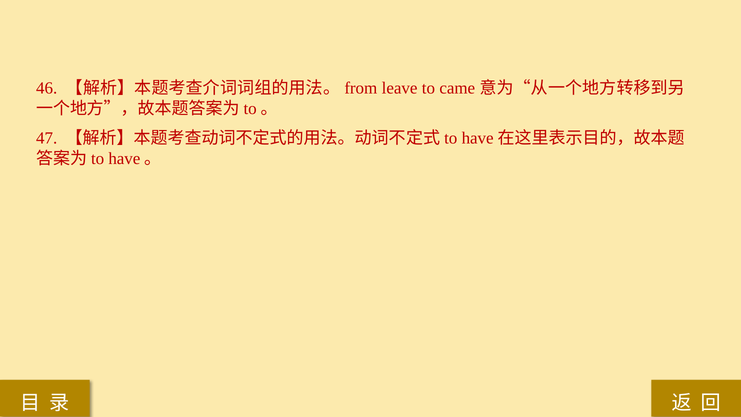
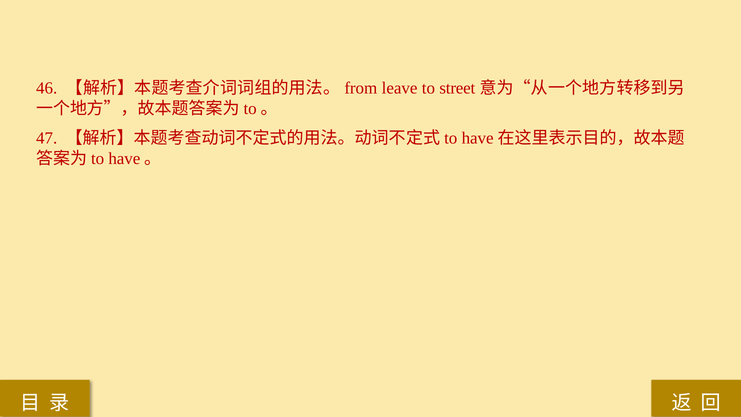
came: came -> street
